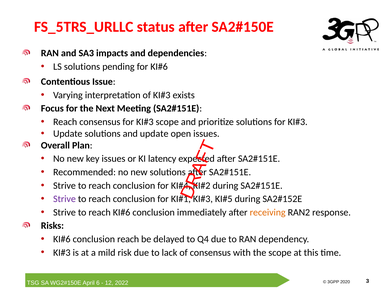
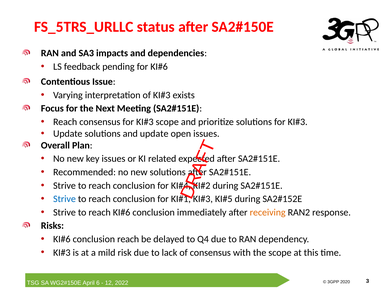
LS solutions: solutions -> feedback
latency: latency -> related
Strive at (64, 199) colour: purple -> blue
